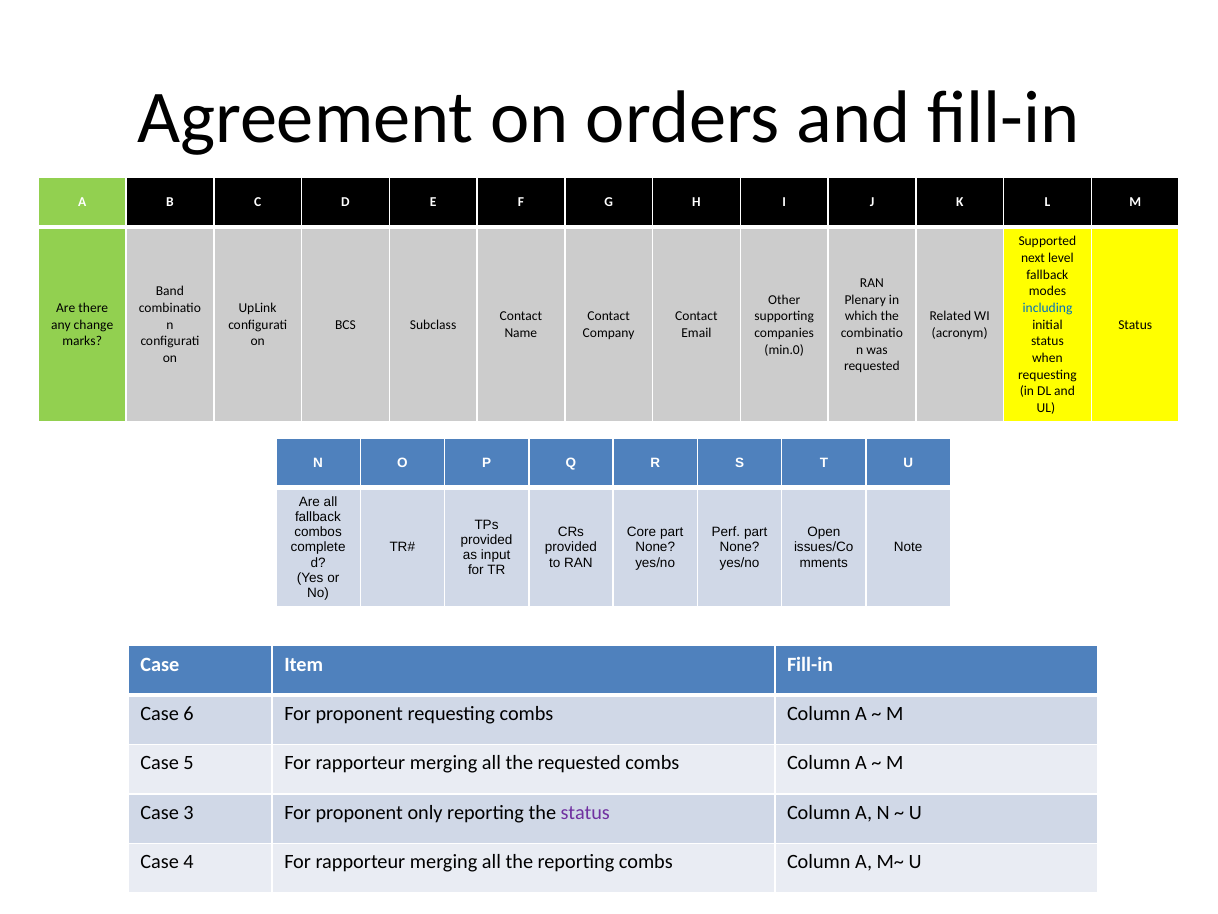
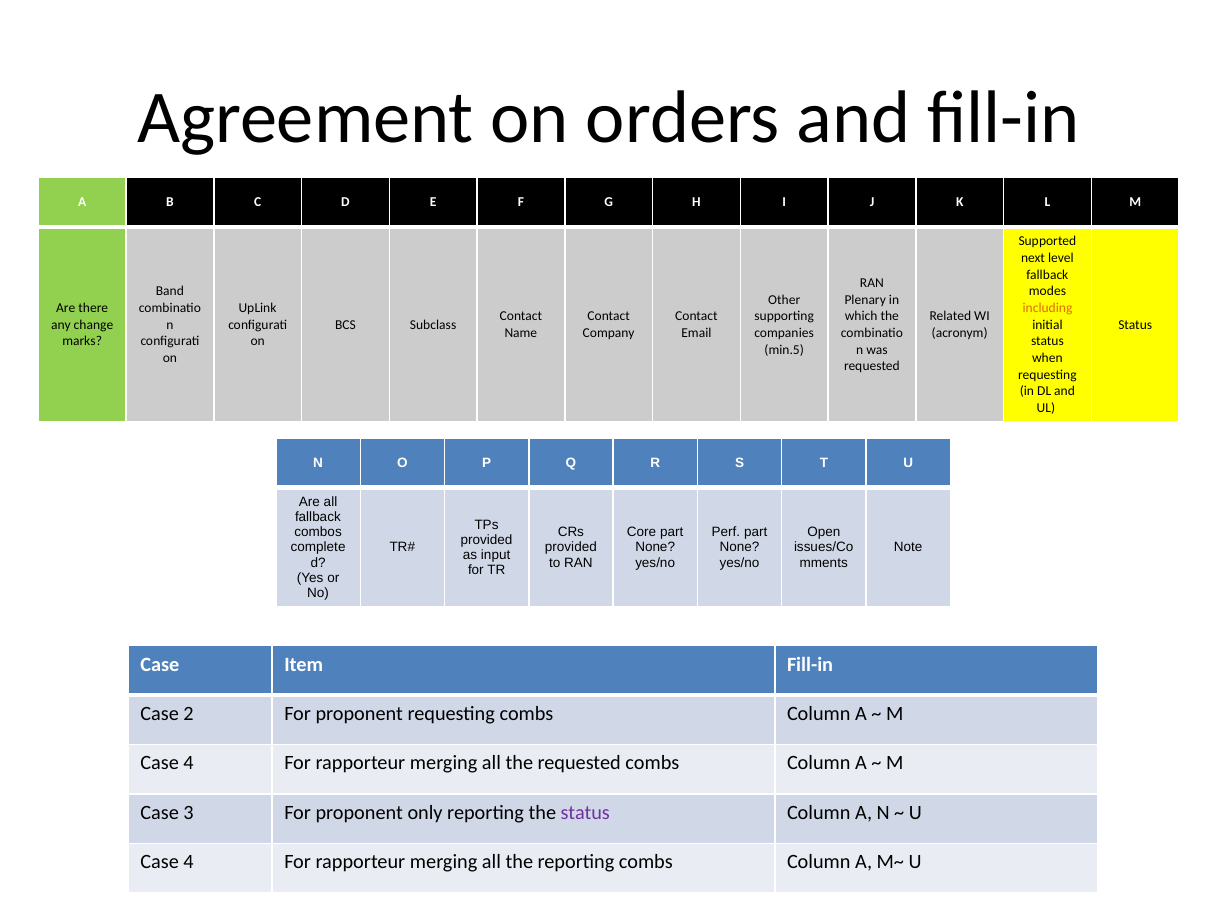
including colour: blue -> orange
min.0: min.0 -> min.5
6: 6 -> 2
5 at (189, 763): 5 -> 4
